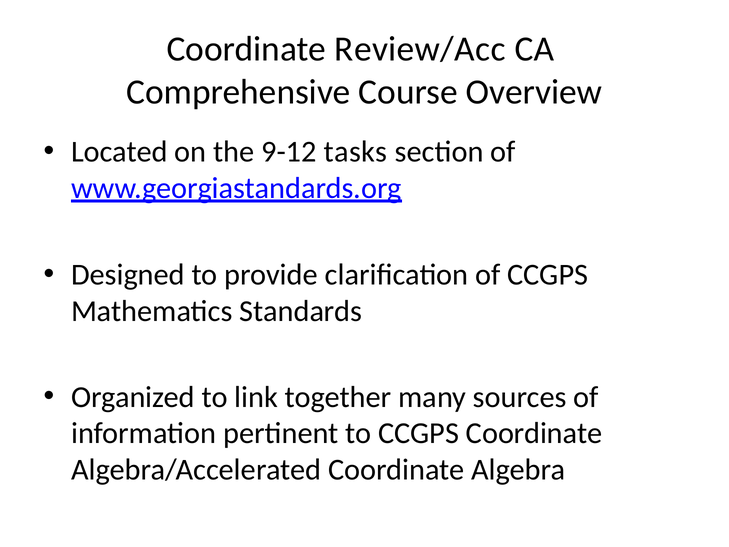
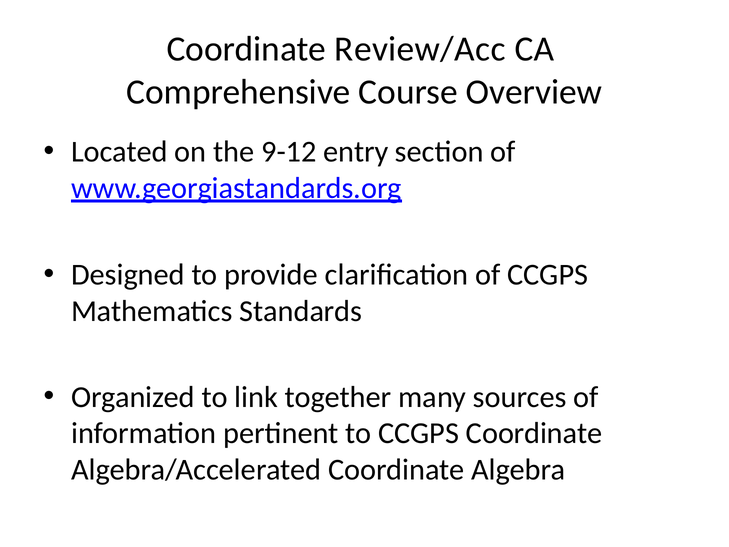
tasks: tasks -> entry
